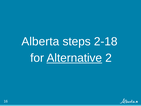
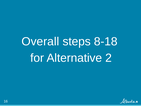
Alberta: Alberta -> Overall
2-18: 2-18 -> 8-18
Alternative underline: present -> none
